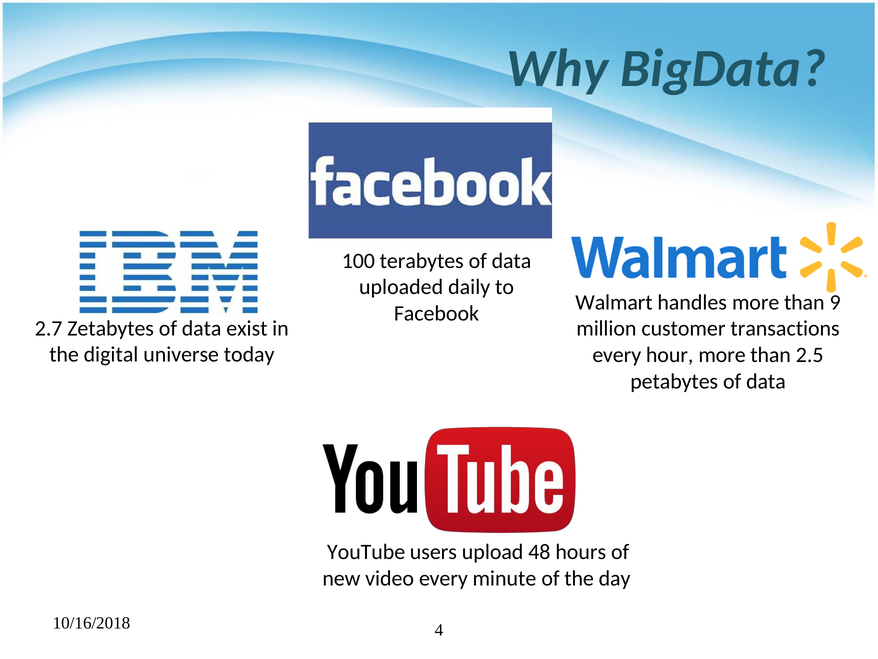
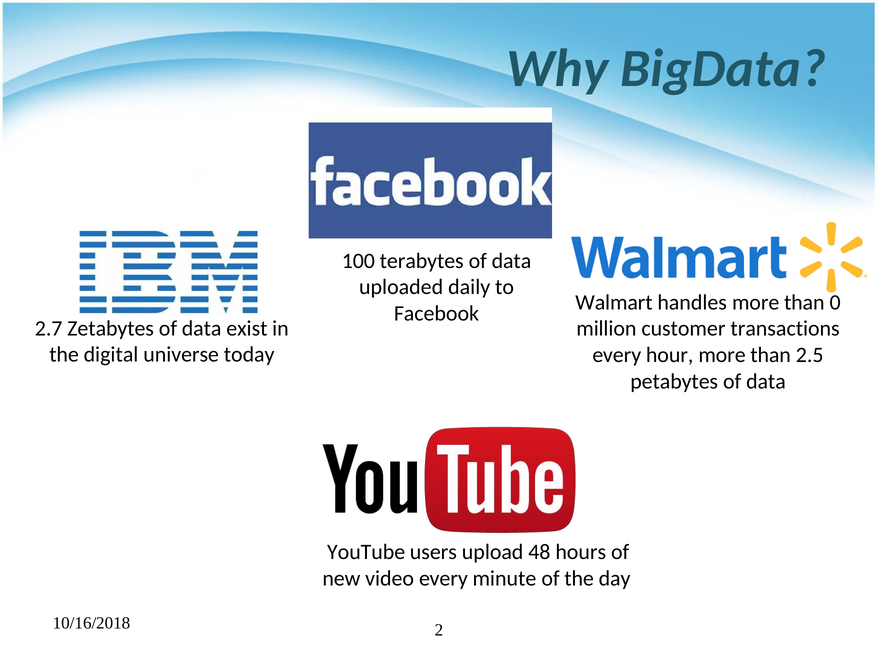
9: 9 -> 0
4: 4 -> 2
